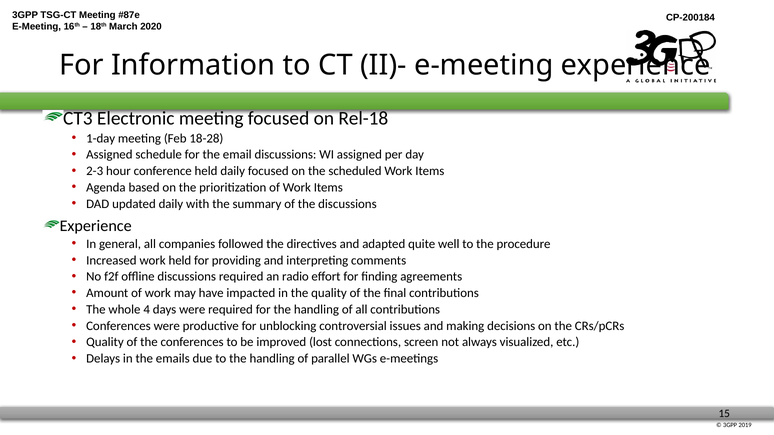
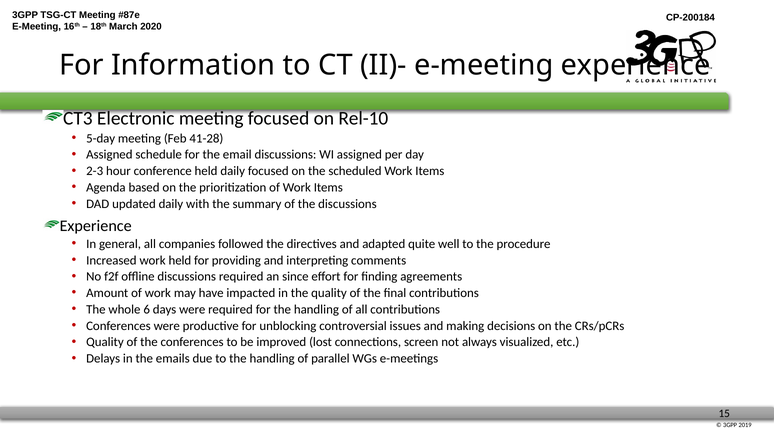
Rel-18: Rel-18 -> Rel-10
1-day: 1-day -> 5-day
18-28: 18-28 -> 41-28
radio: radio -> since
4: 4 -> 6
